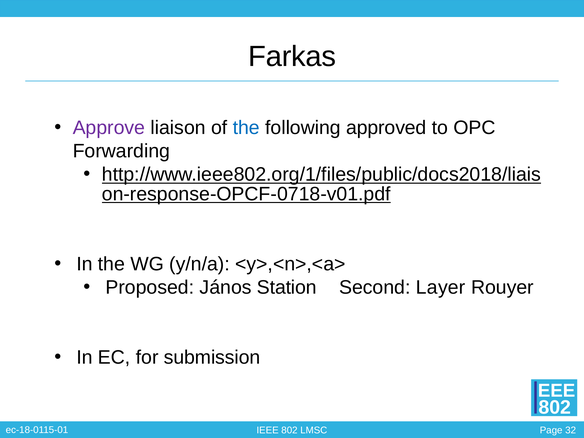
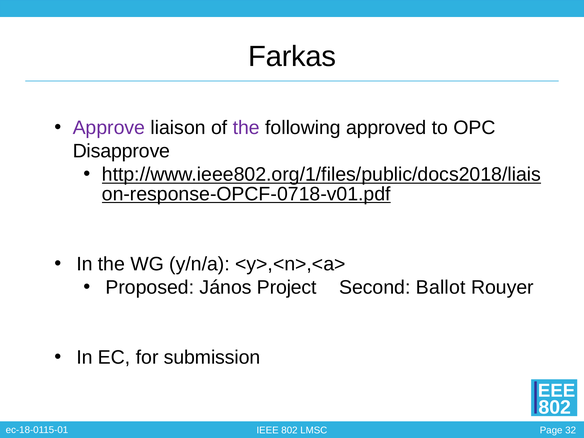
the at (246, 128) colour: blue -> purple
Forwarding: Forwarding -> Disapprove
Station: Station -> Project
Layer: Layer -> Ballot
